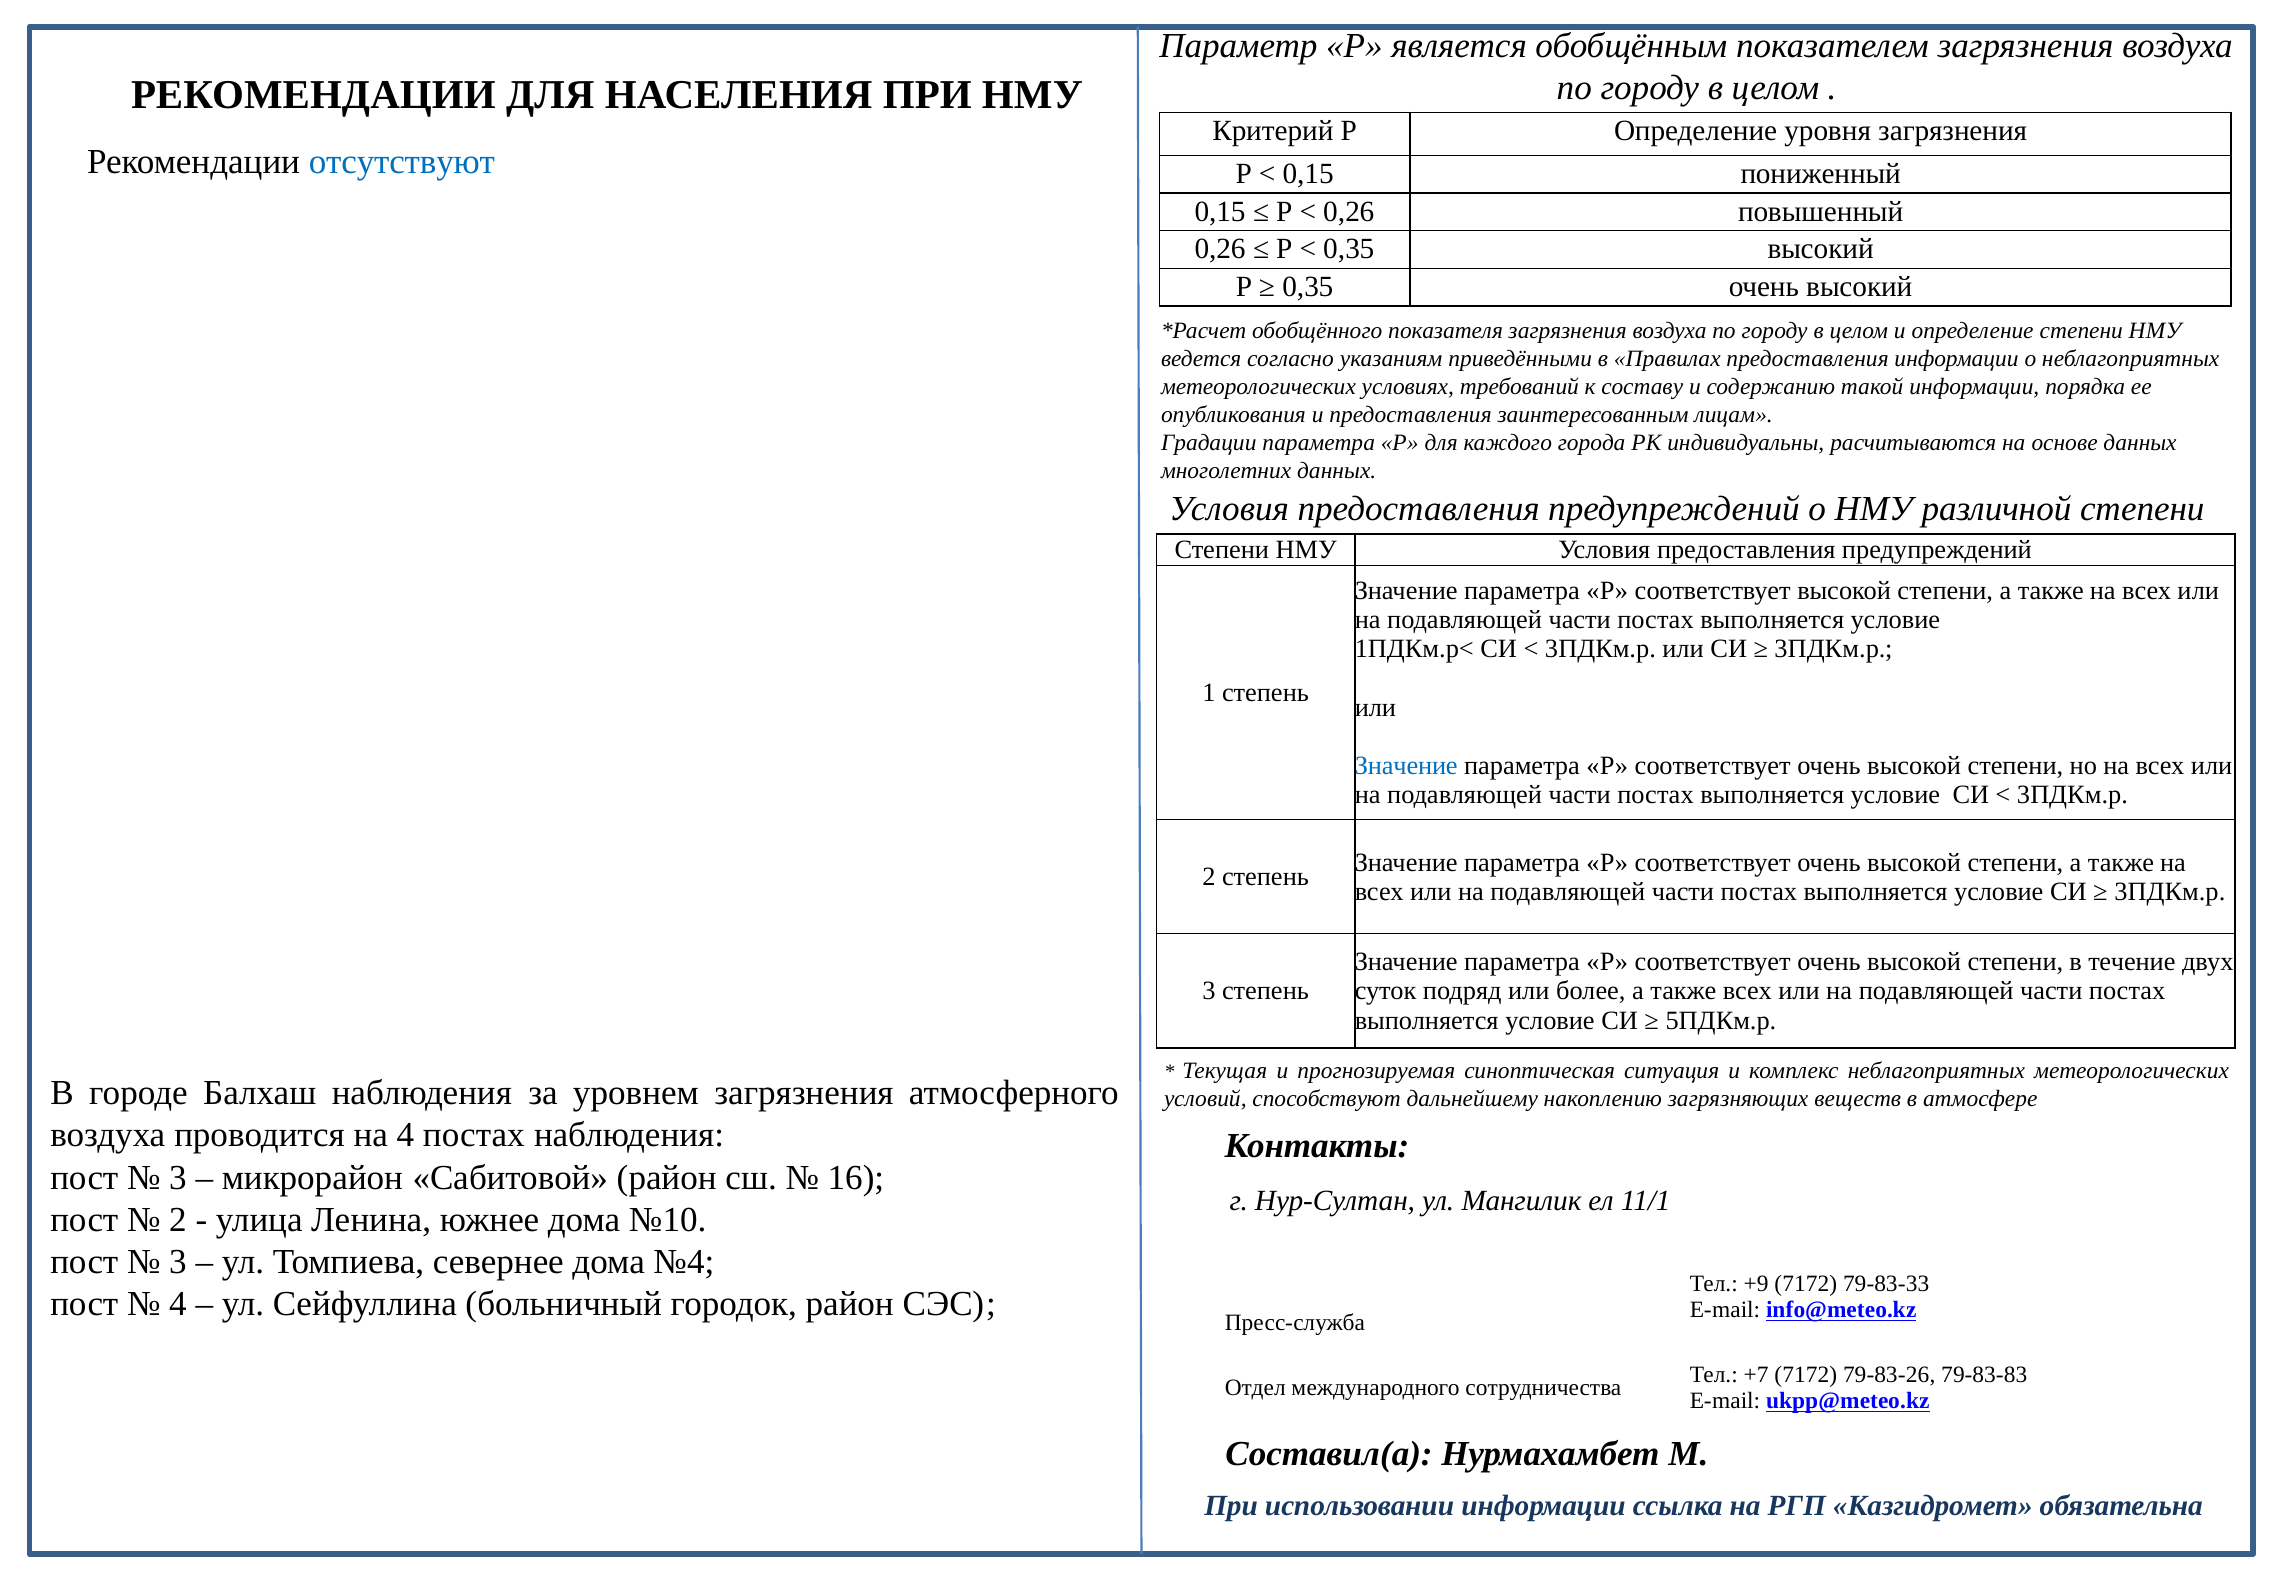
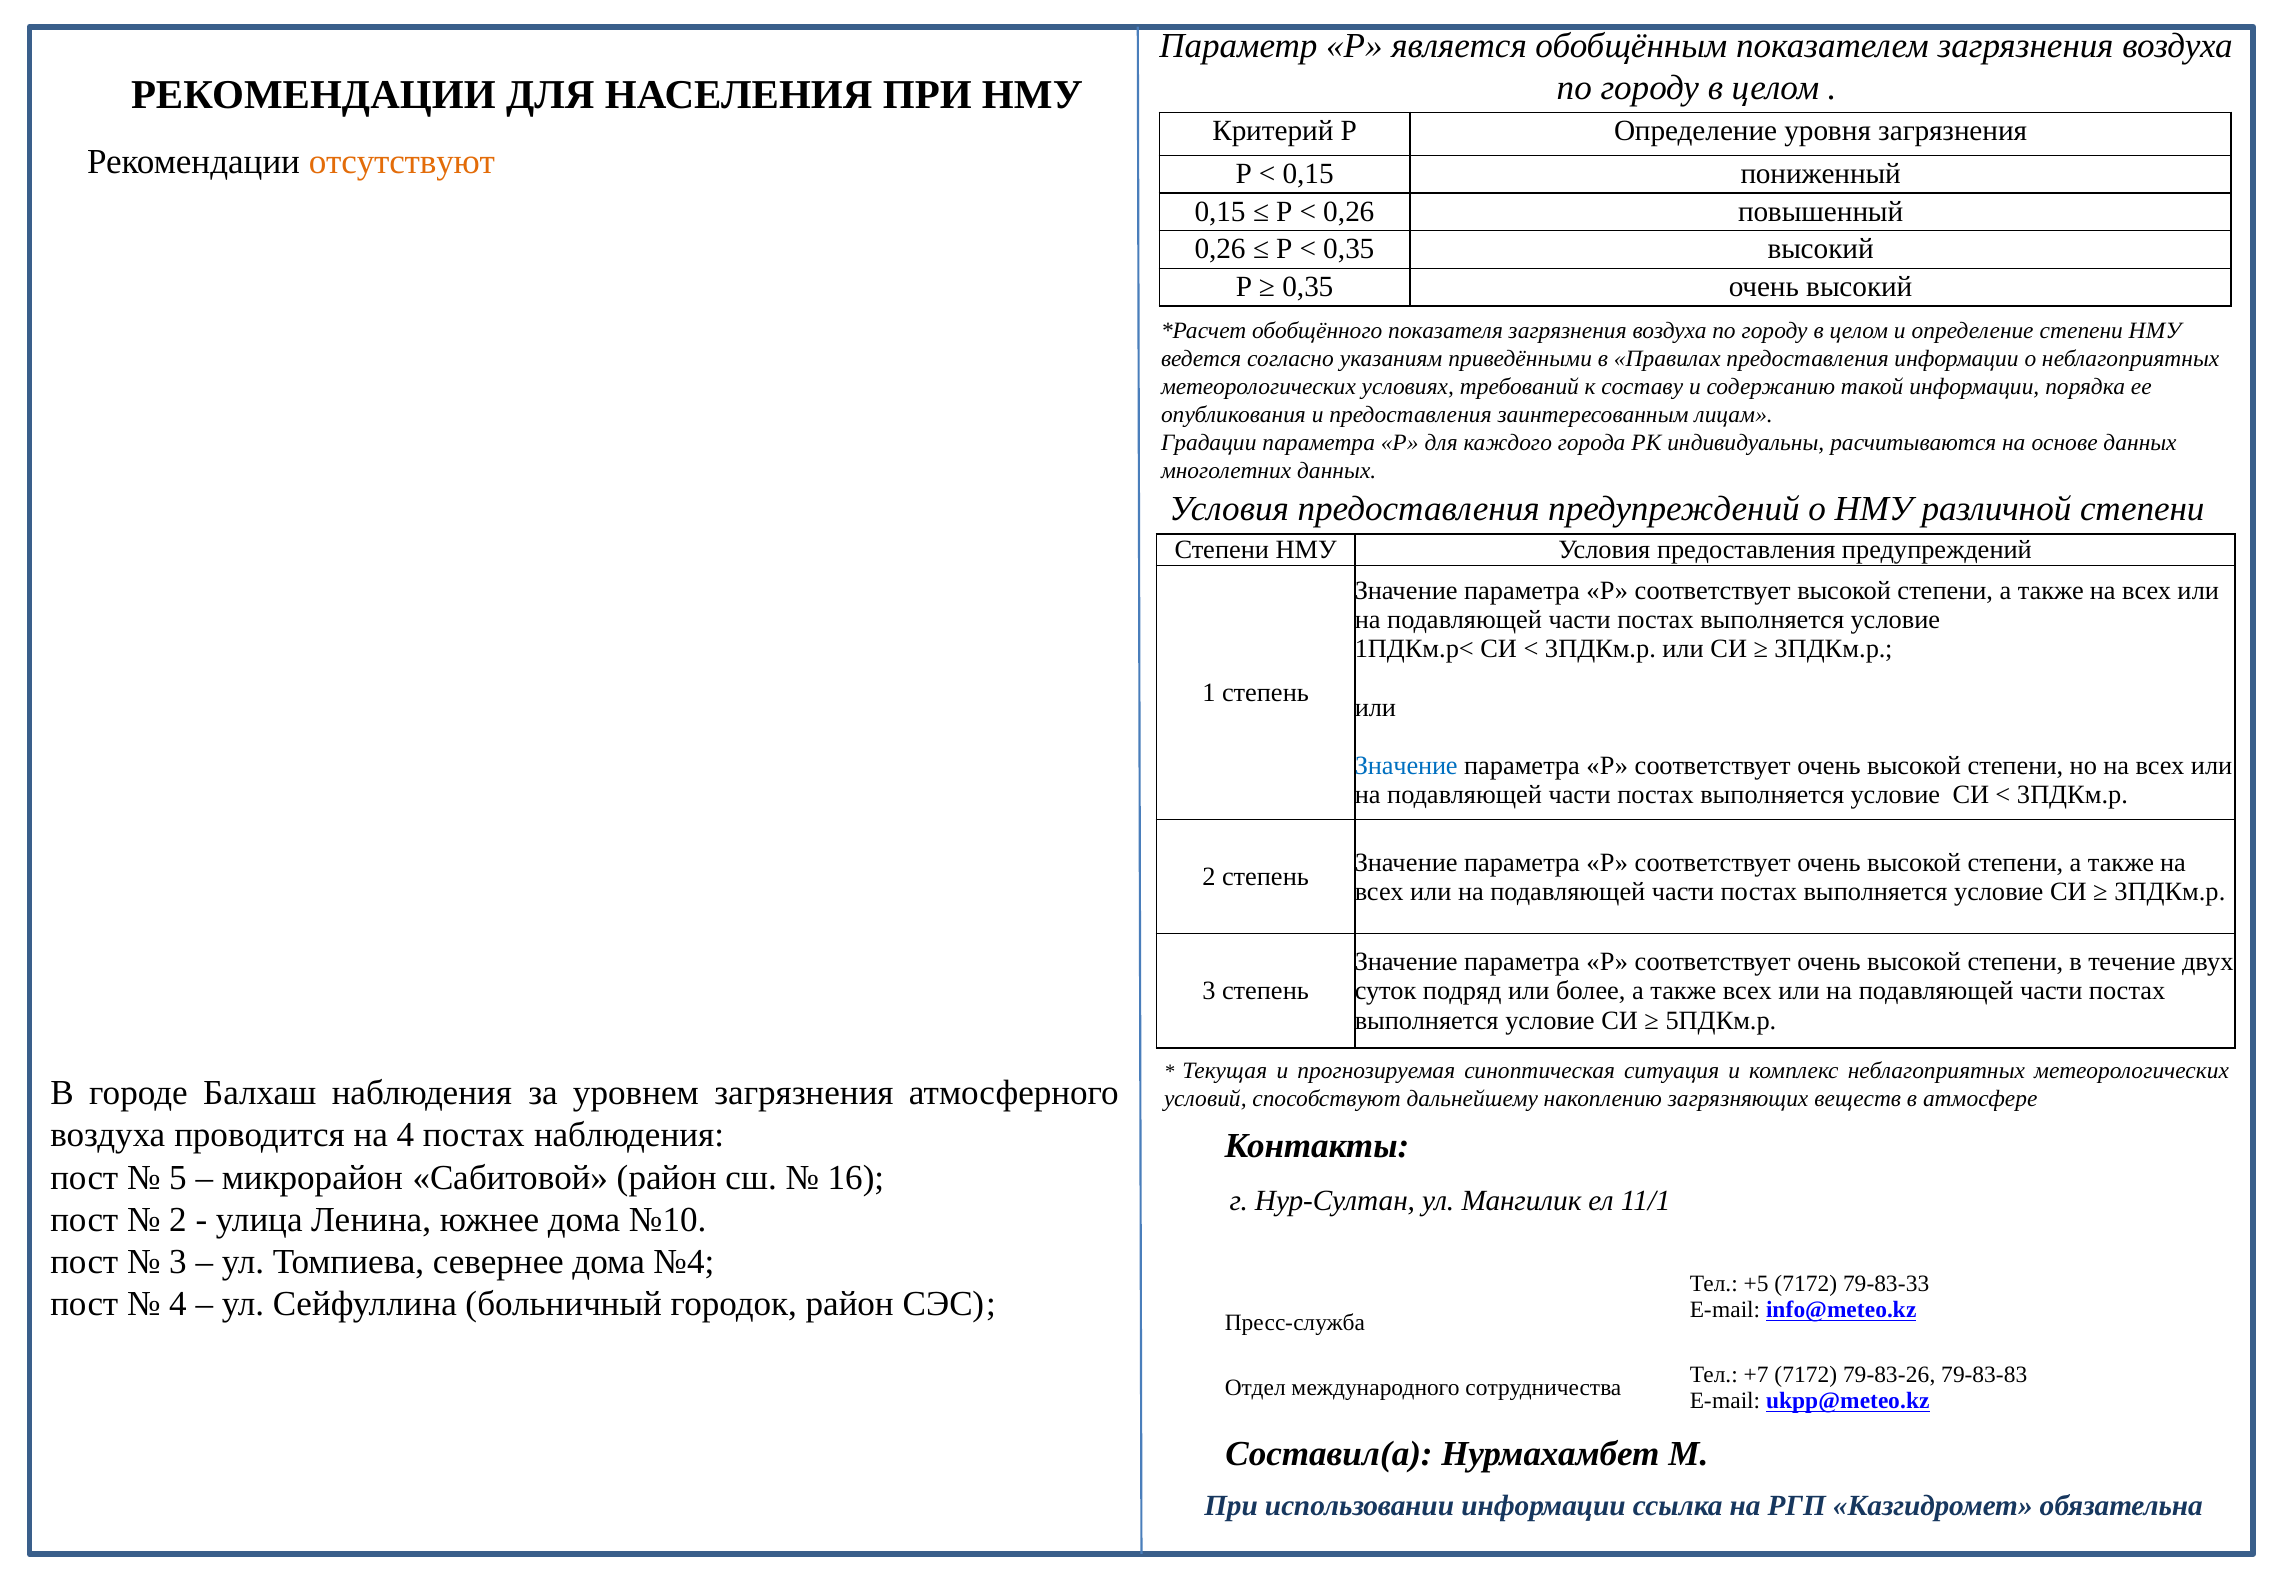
отсутствуют colour: blue -> orange
3 at (178, 1177): 3 -> 5
+9: +9 -> +5
